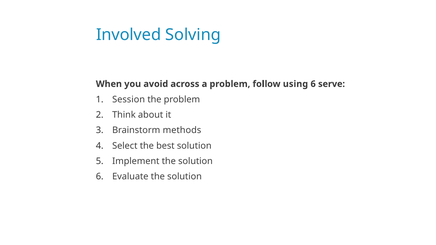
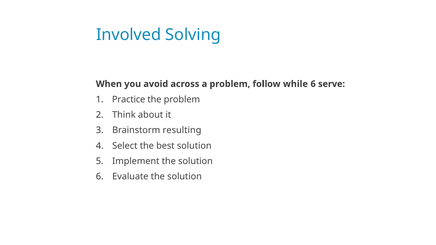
using: using -> while
Session: Session -> Practice
methods: methods -> resulting
